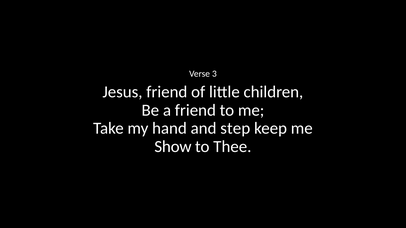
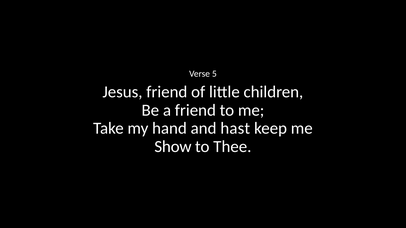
3: 3 -> 5
step: step -> hast
